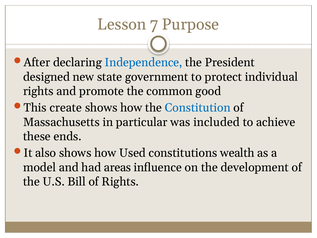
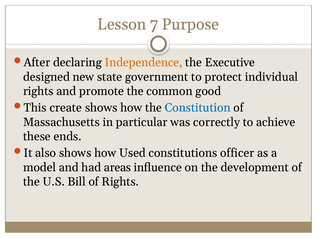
Independence colour: blue -> orange
President: President -> Executive
included: included -> correctly
wealth: wealth -> officer
